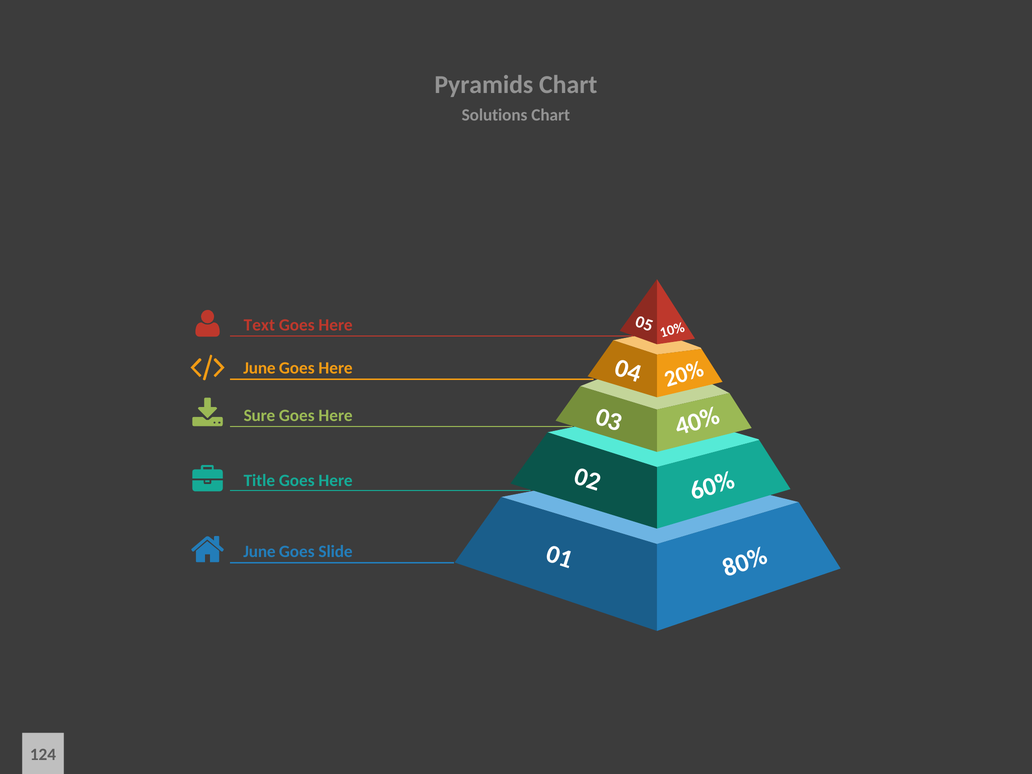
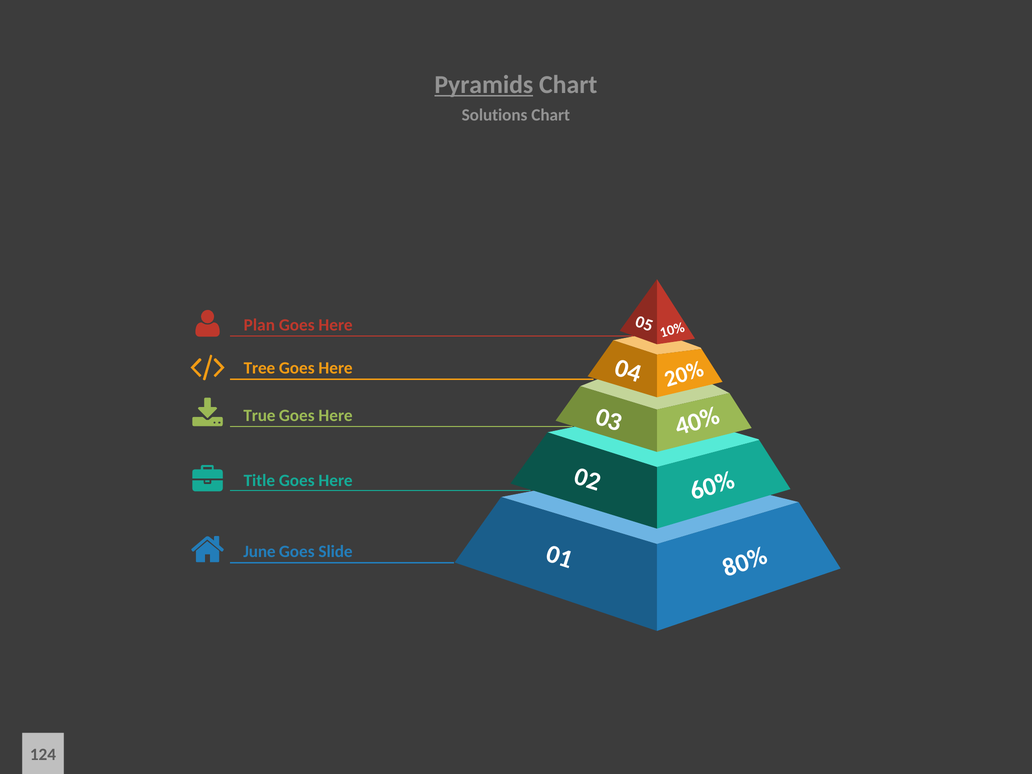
Pyramids underline: none -> present
Text: Text -> Plan
June at (259, 368): June -> Tree
Sure: Sure -> True
